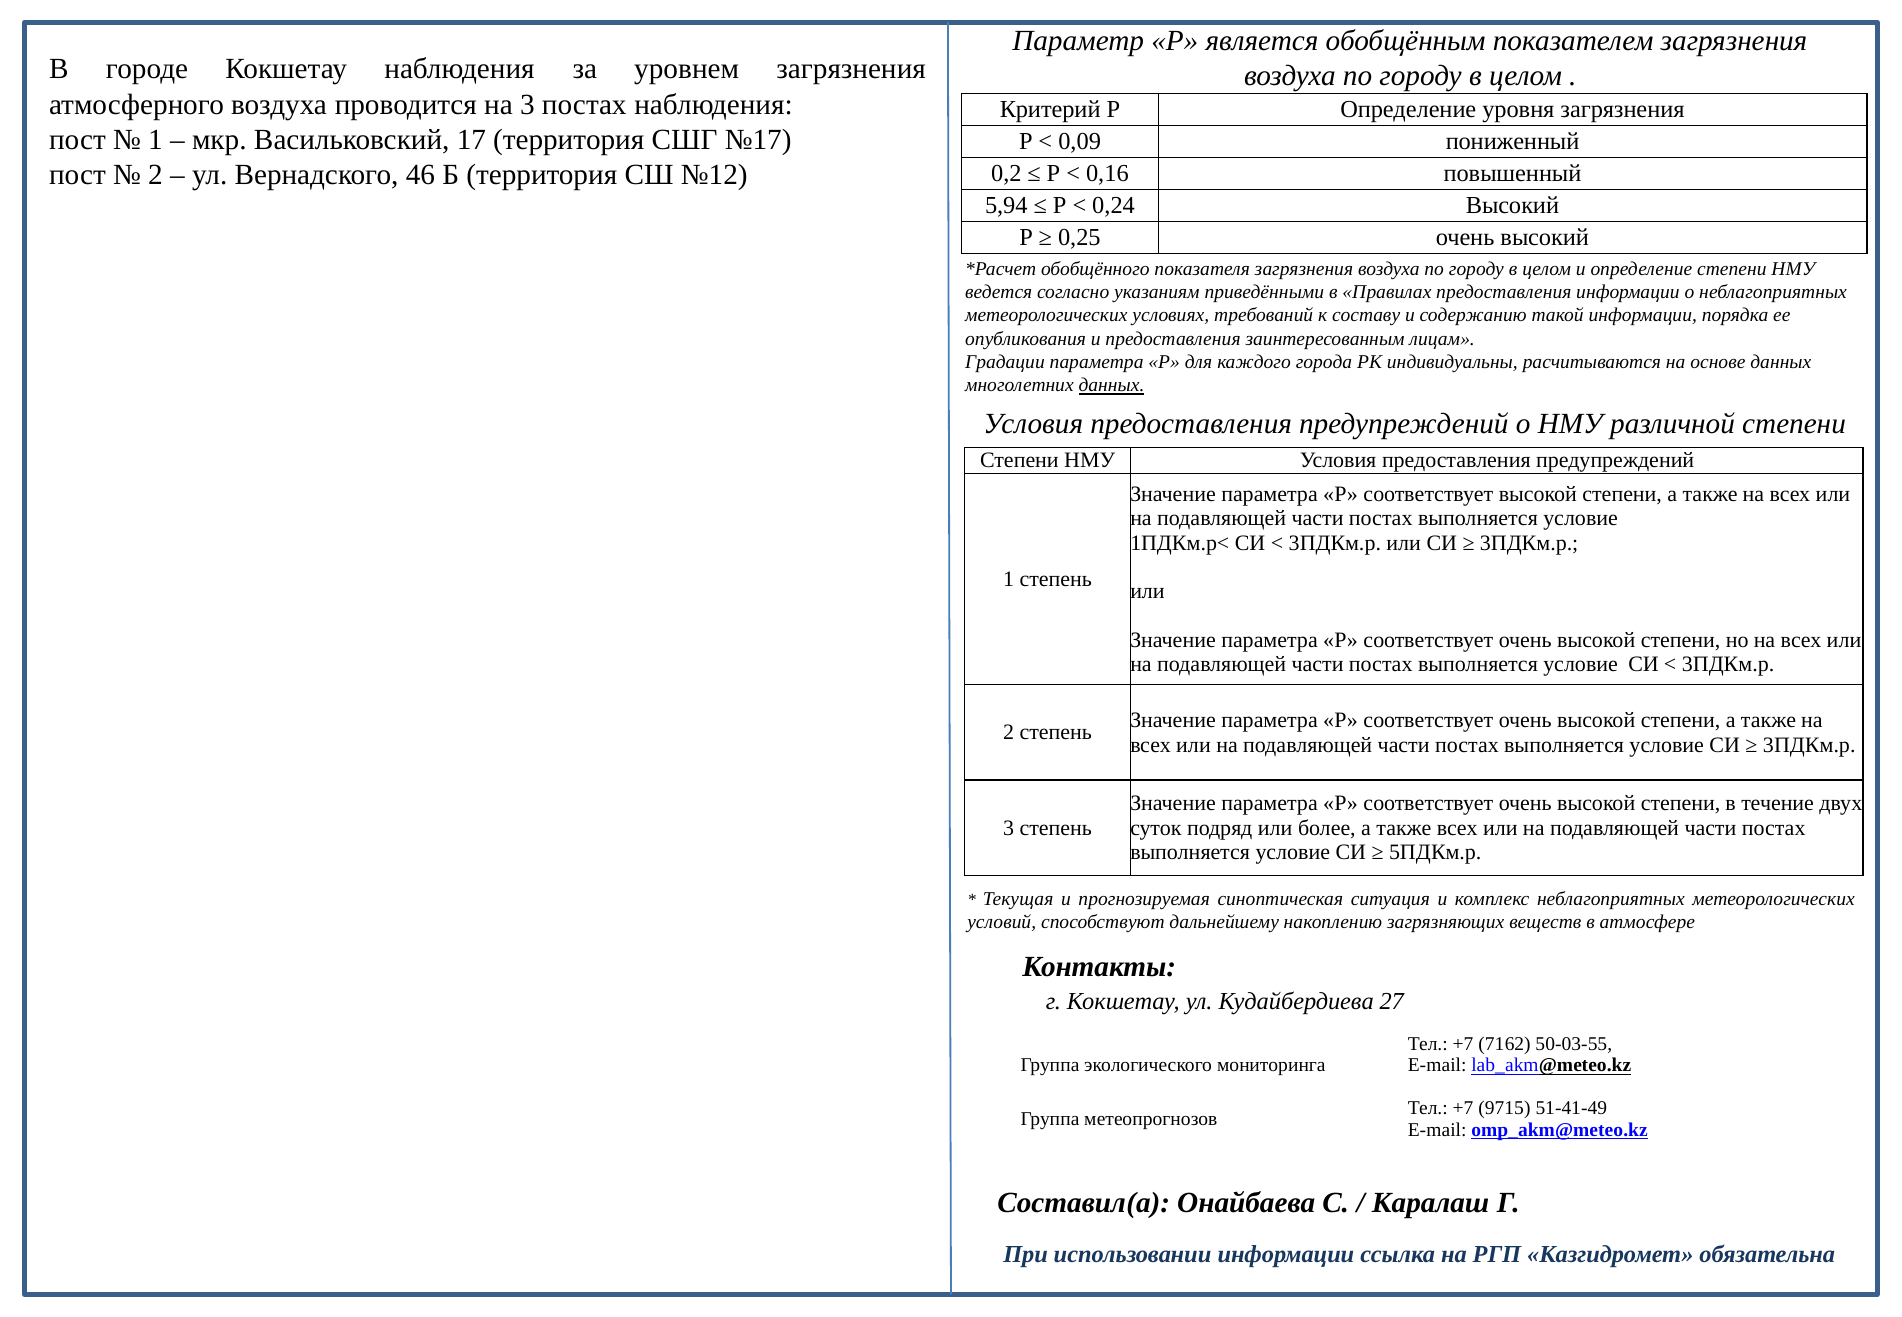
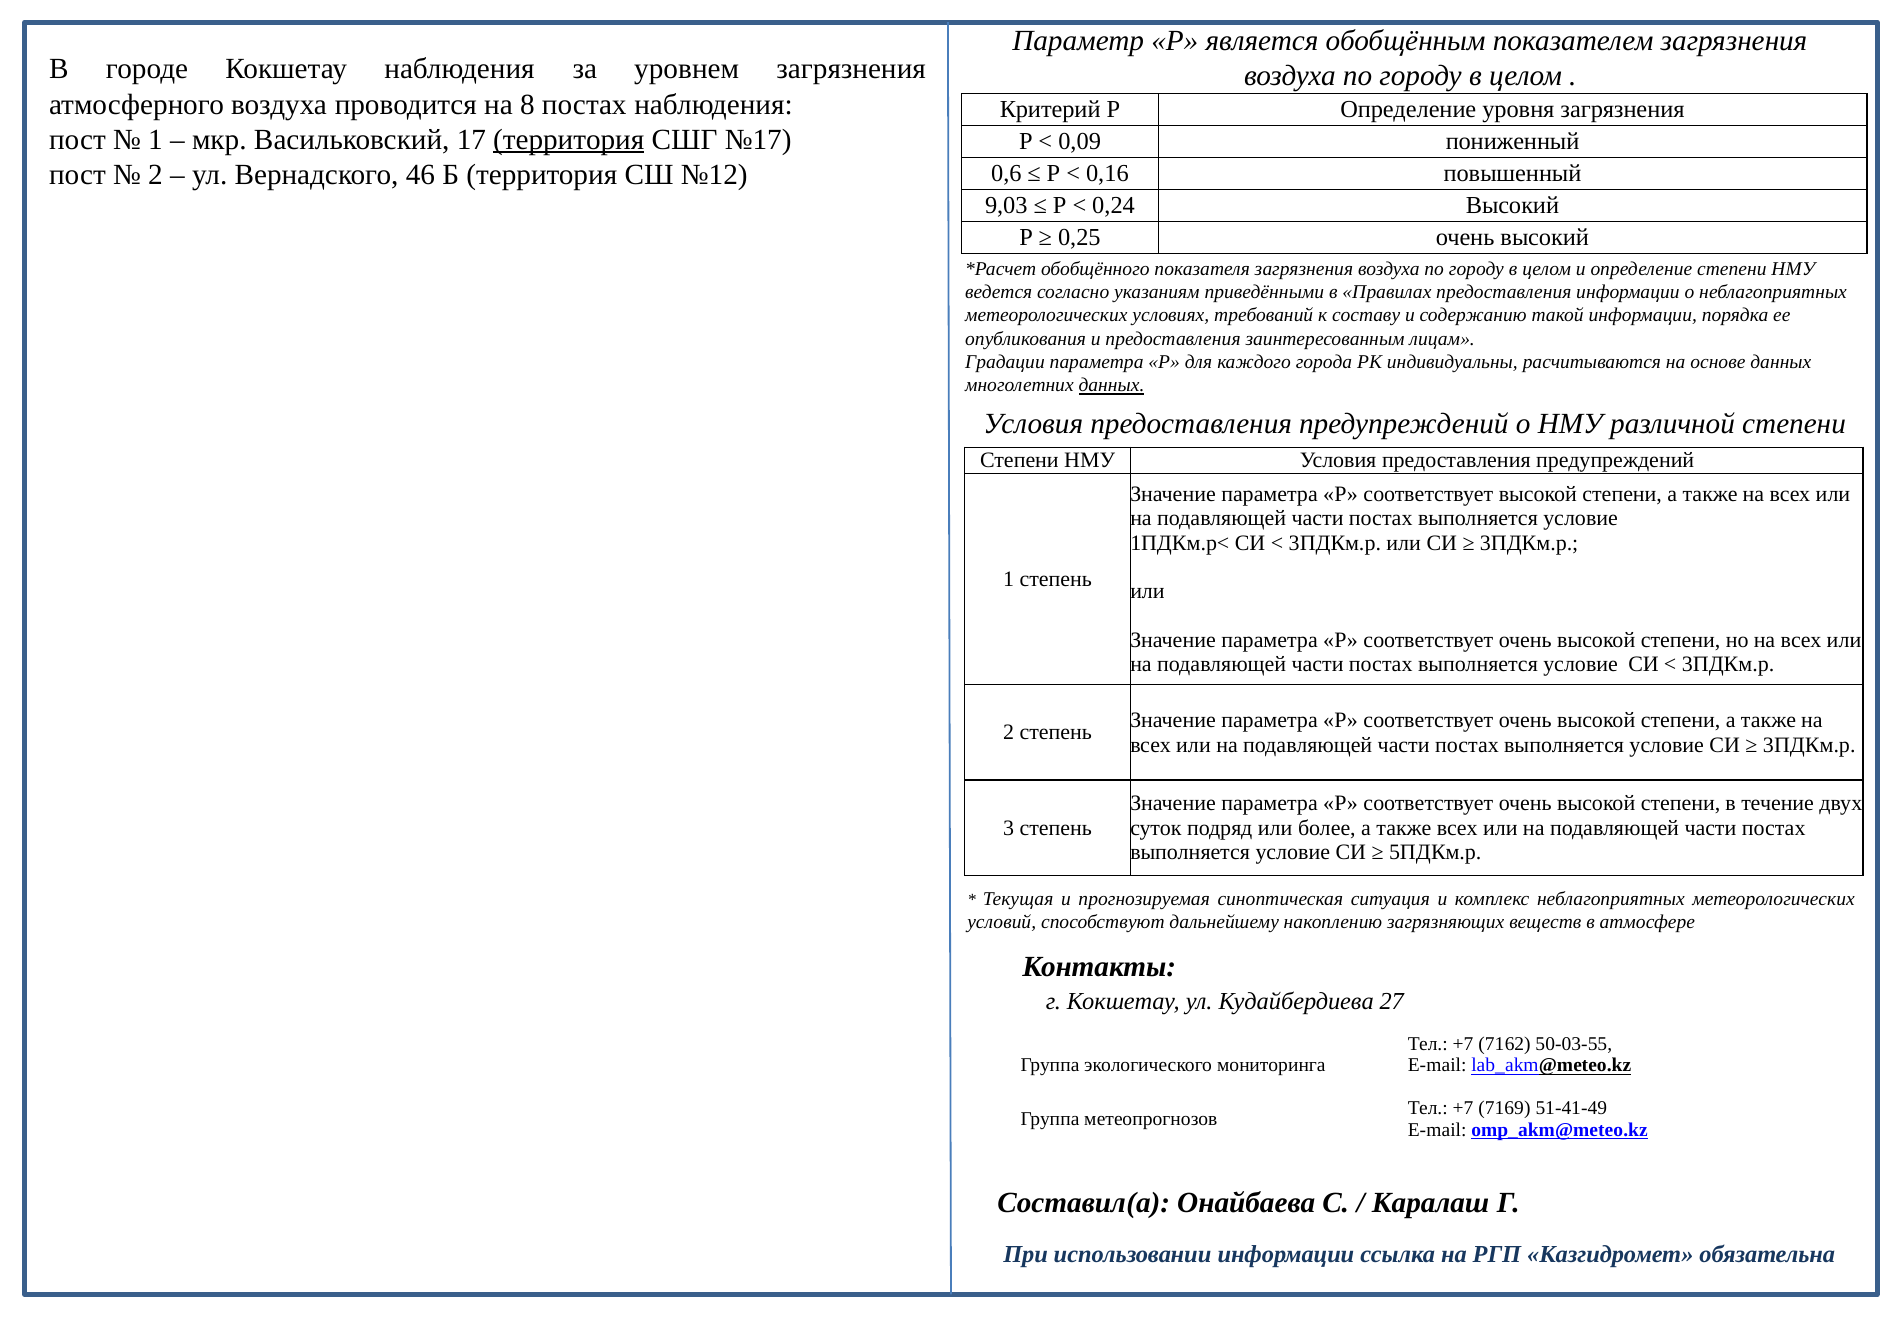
на 3: 3 -> 8
территория at (569, 140) underline: none -> present
0,2: 0,2 -> 0,6
5,94: 5,94 -> 9,03
9715: 9715 -> 7169
